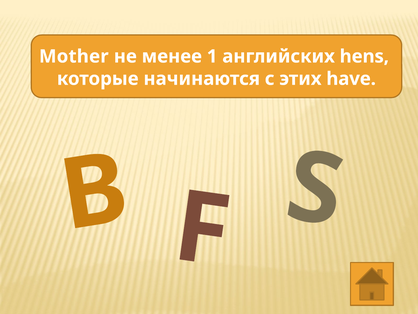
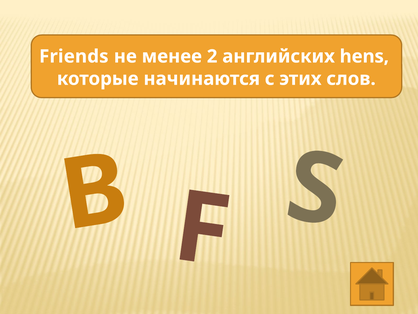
Mother: Mother -> Friends
1: 1 -> 2
have: have -> слов
